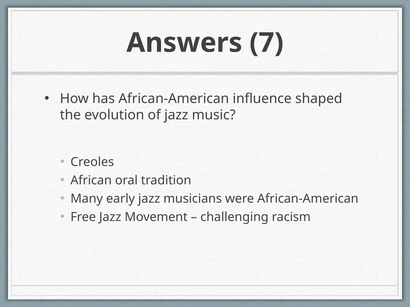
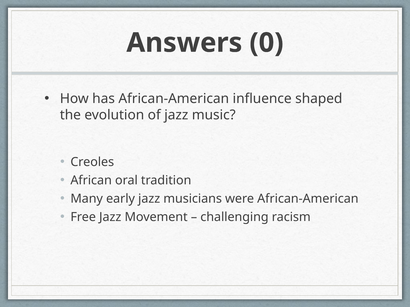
7: 7 -> 0
